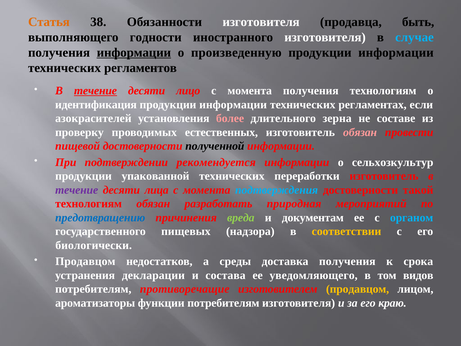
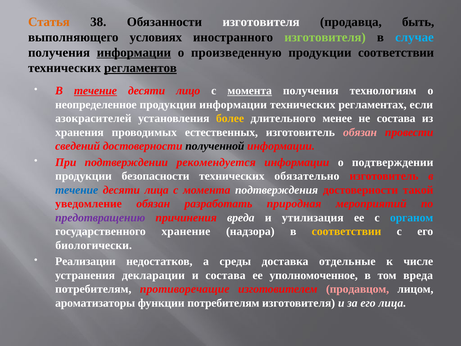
годности: годности -> условиях
изготовителя at (325, 37) colour: white -> light green
информации at (396, 53): информации -> соответствии
регламентов underline: none -> present
момента at (250, 91) underline: none -> present
идентификация: идентификация -> неопределенное
более colour: pink -> yellow
зерна: зерна -> менее
не составе: составе -> состава
проверку: проверку -> хранения
пищевой: пищевой -> сведений
о сельхозкультур: сельхозкультур -> подтверждении
упакованной: упакованной -> безопасности
переработки: переработки -> обязательно
течение at (77, 190) colour: purple -> blue
подтверждения colour: light blue -> white
технологиям at (89, 204): технологиям -> уведомление
предотвращению colour: blue -> purple
вреда at (241, 217) colour: light green -> white
документам: документам -> утилизация
пищевых: пищевых -> хранение
Продавцом at (85, 261): Продавцом -> Реализации
доставка получения: получения -> отдельные
срока: срока -> числе
уведомляющего: уведомляющего -> уполномоченное
том видов: видов -> вреда
продавцом at (358, 289) colour: yellow -> pink
его краю: краю -> лица
